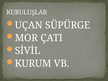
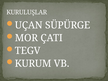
SİVİL: SİVİL -> TEGV
